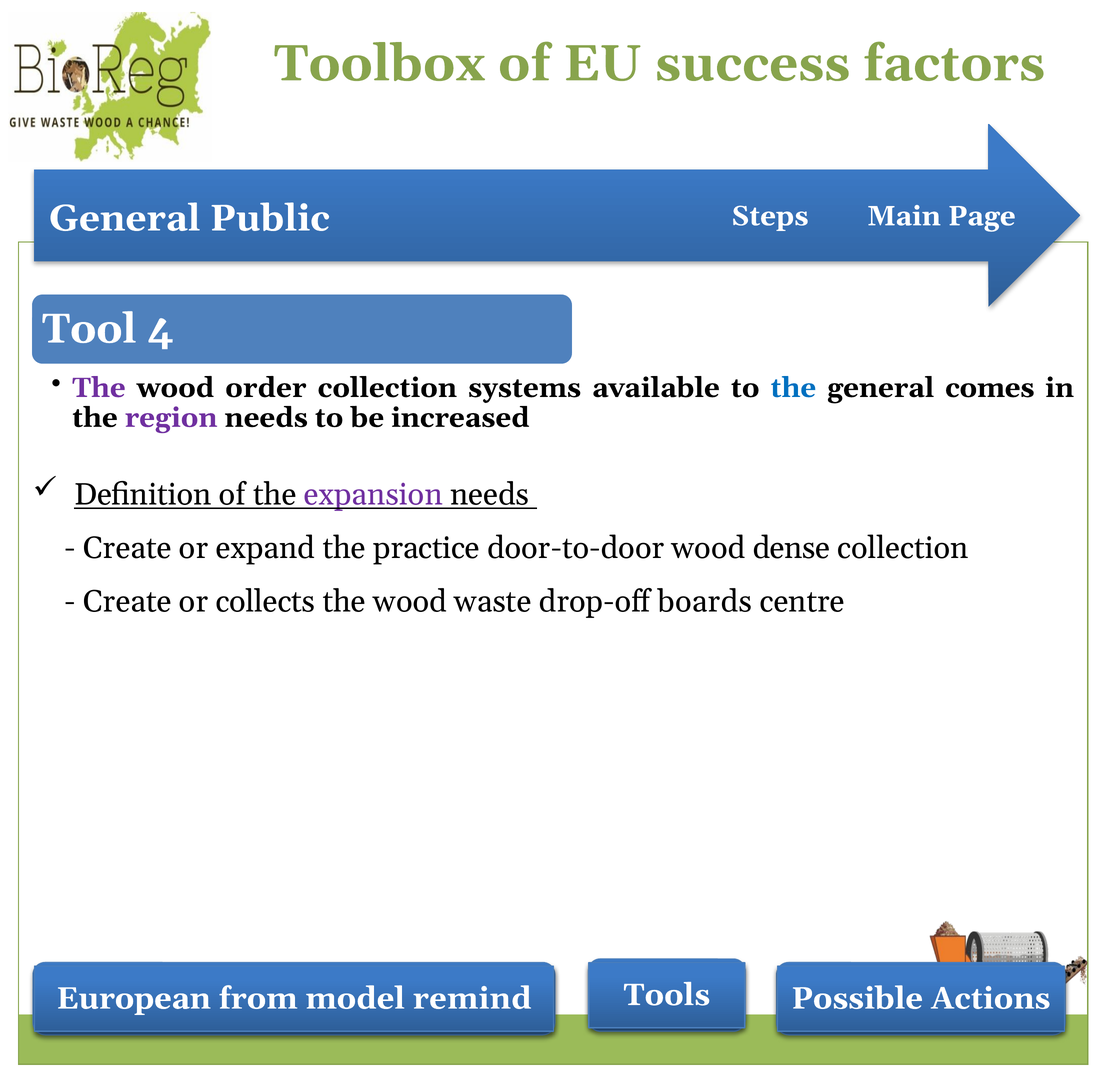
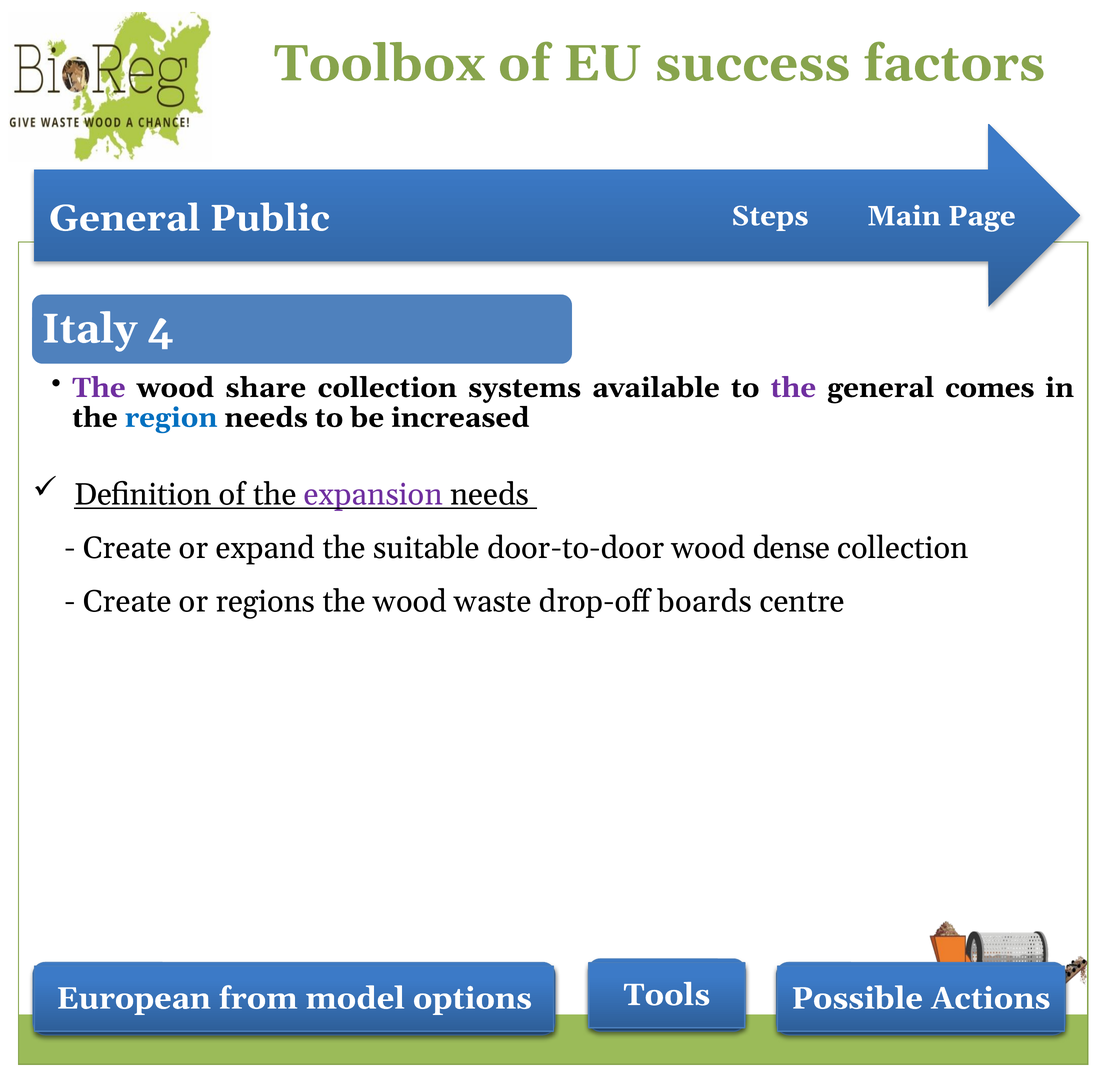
Tool: Tool -> Italy
order: order -> share
the at (793, 388) colour: blue -> purple
region colour: purple -> blue
practice: practice -> suitable
collects: collects -> regions
remind: remind -> options
